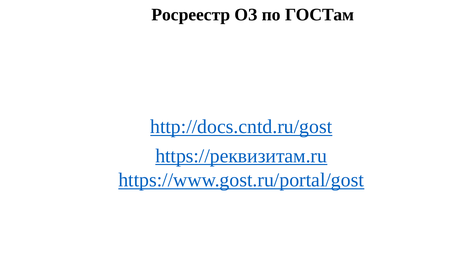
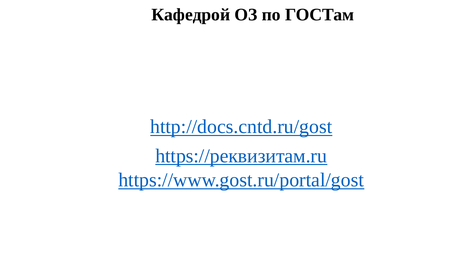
Росреестр: Росреестр -> Кафедрой
